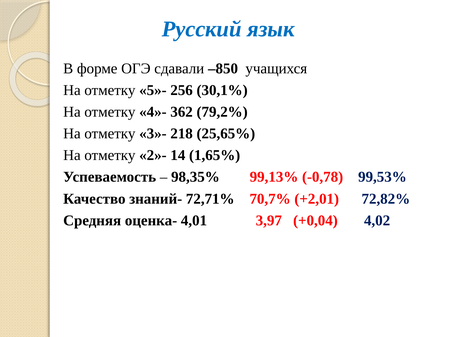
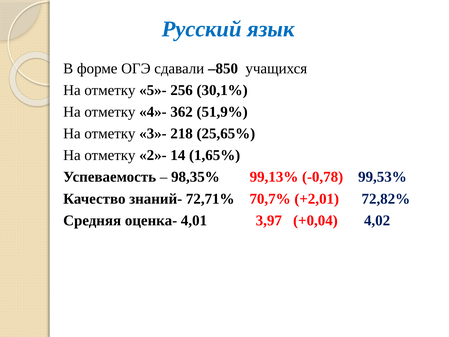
79,2%: 79,2% -> 51,9%
